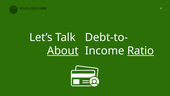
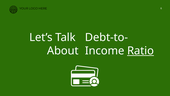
About underline: present -> none
